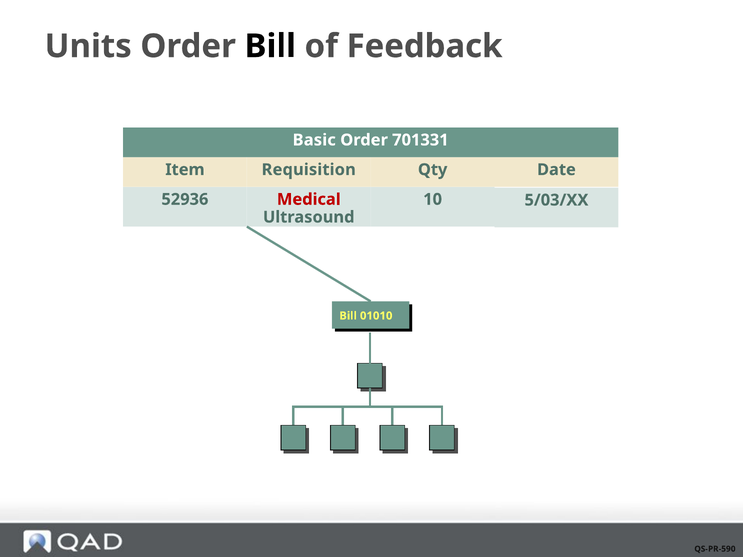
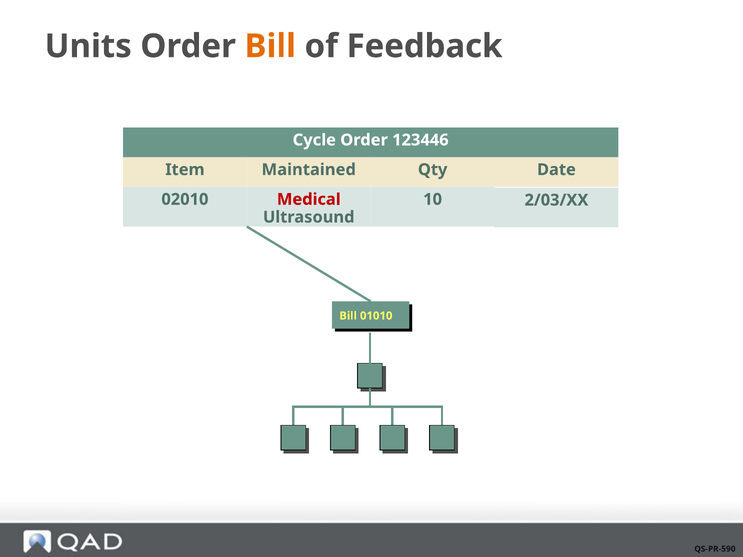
Bill at (270, 46) colour: black -> orange
Basic: Basic -> Cycle
701331: 701331 -> 123446
Requisition: Requisition -> Maintained
52936: 52936 -> 02010
5/03/XX: 5/03/XX -> 2/03/XX
